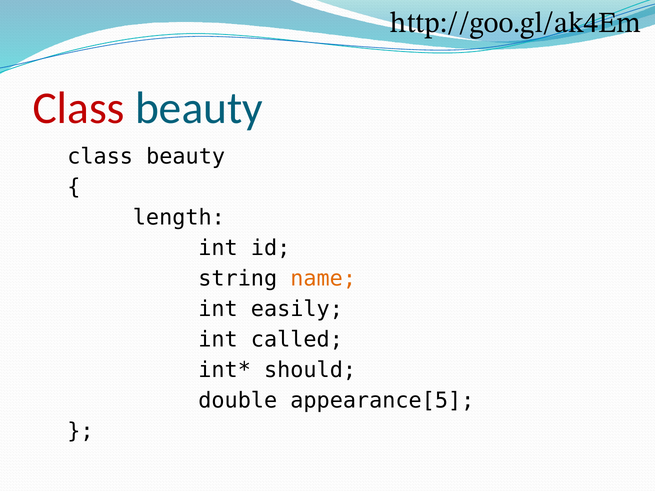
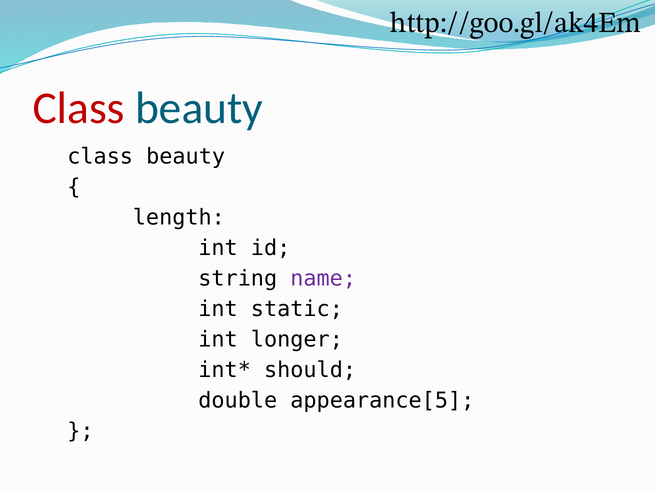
name colour: orange -> purple
easily: easily -> static
called: called -> longer
